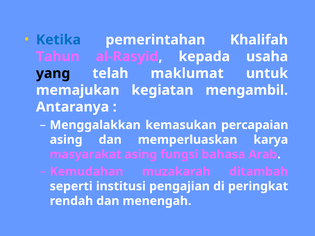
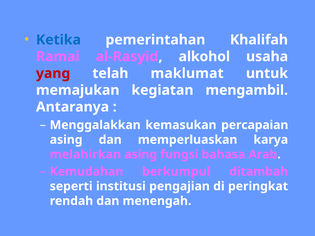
Tahun: Tahun -> Ramai
kepada: kepada -> alkohol
yang colour: black -> red
masyarakat: masyarakat -> melahirkan
muzakarah: muzakarah -> berkumpul
